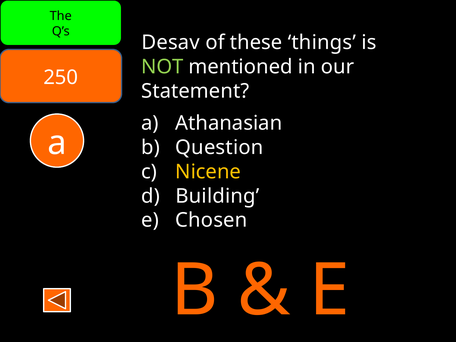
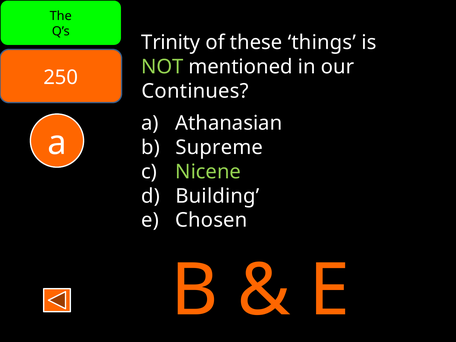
Desav: Desav -> Trinity
Statement: Statement -> Continues
Question: Question -> Supreme
Nicene colour: yellow -> light green
